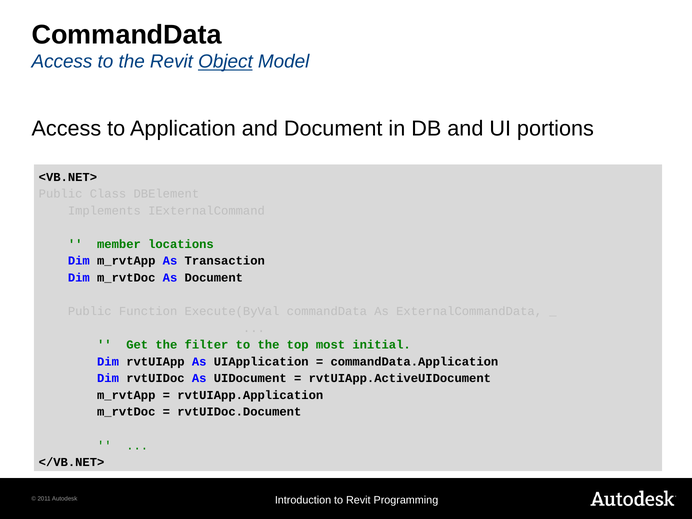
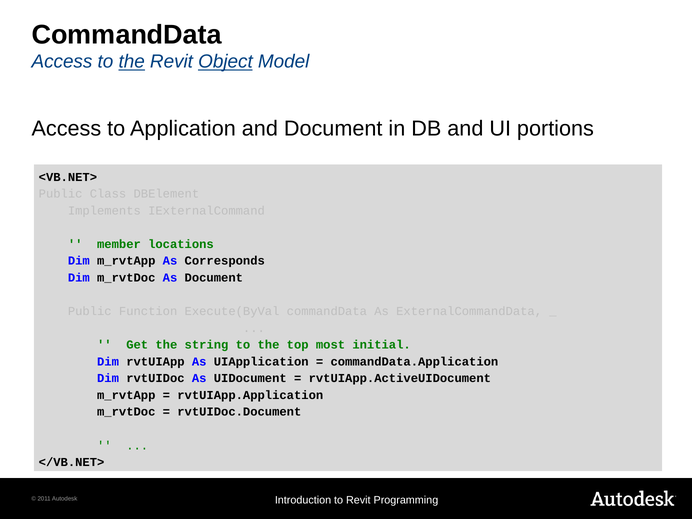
the at (132, 62) underline: none -> present
Transaction: Transaction -> Corresponds
filter: filter -> string
